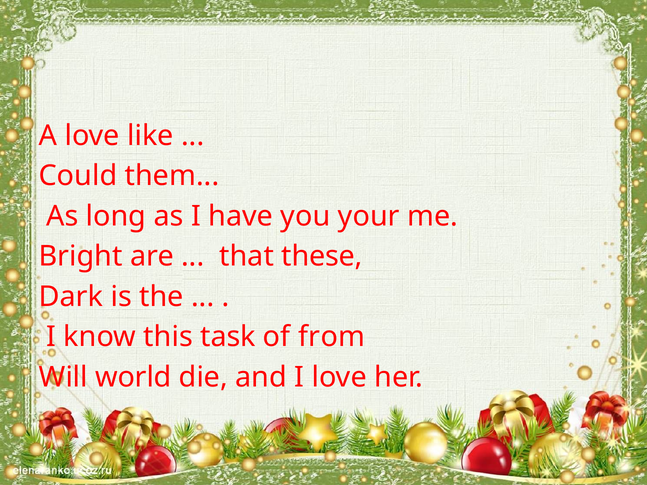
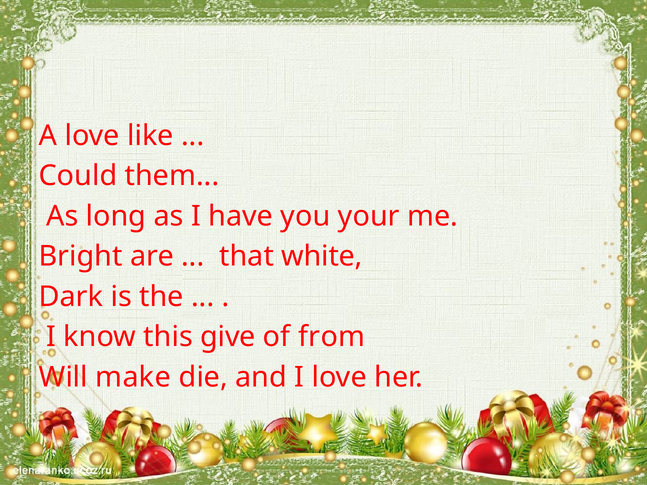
these: these -> white
task: task -> give
world: world -> make
